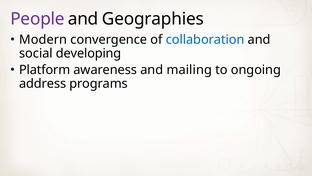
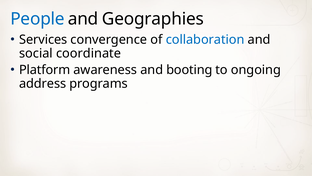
People colour: purple -> blue
Modern: Modern -> Services
developing: developing -> coordinate
mailing: mailing -> booting
